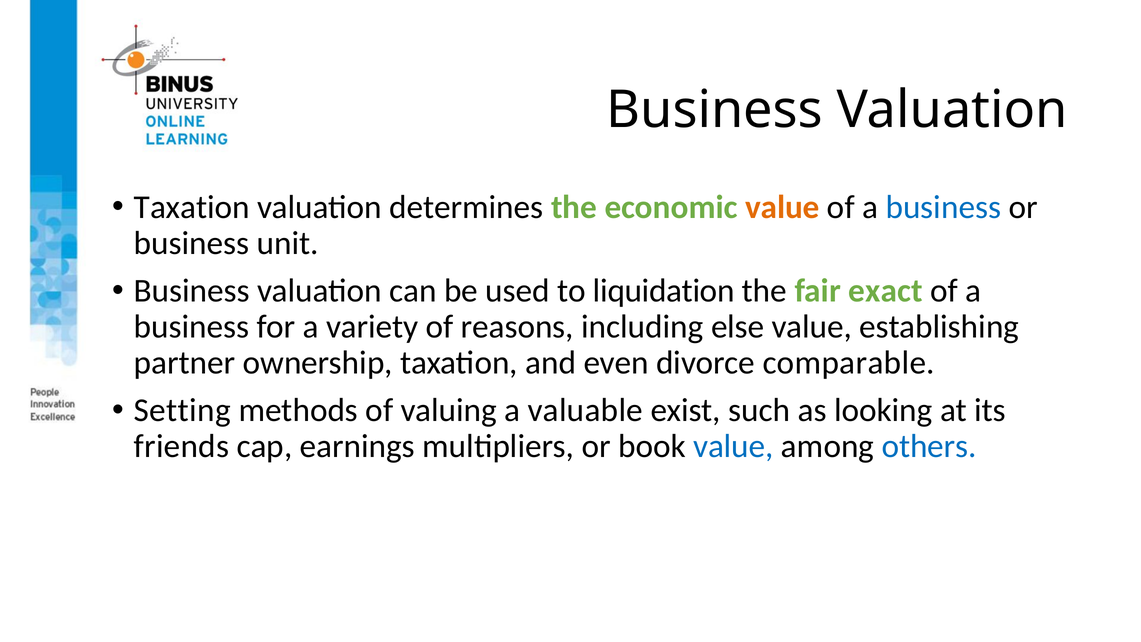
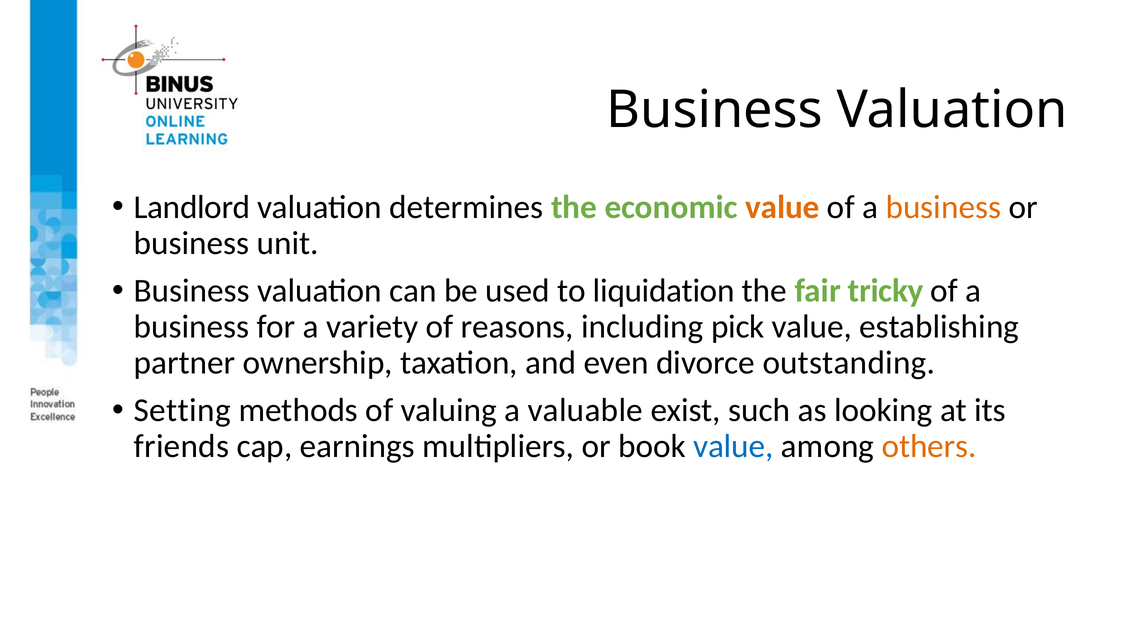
Taxation at (192, 207): Taxation -> Landlord
business at (943, 207) colour: blue -> orange
exact: exact -> tricky
else: else -> pick
comparable: comparable -> outstanding
others colour: blue -> orange
